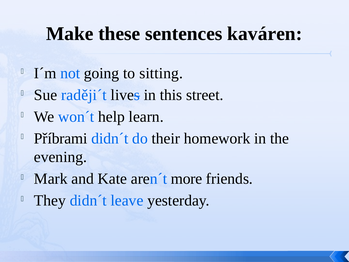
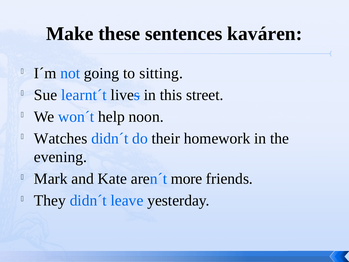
raději´t: raději´t -> learnt´t
learn: learn -> noon
Příbrami: Příbrami -> Watches
